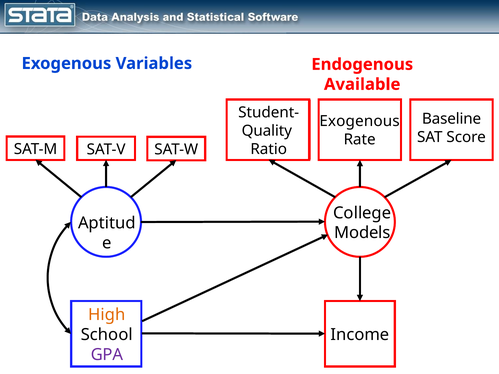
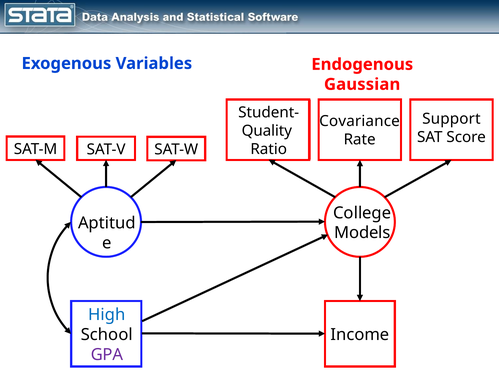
Available: Available -> Gaussian
Baseline: Baseline -> Support
Exogenous at (360, 121): Exogenous -> Covariance
High colour: orange -> blue
